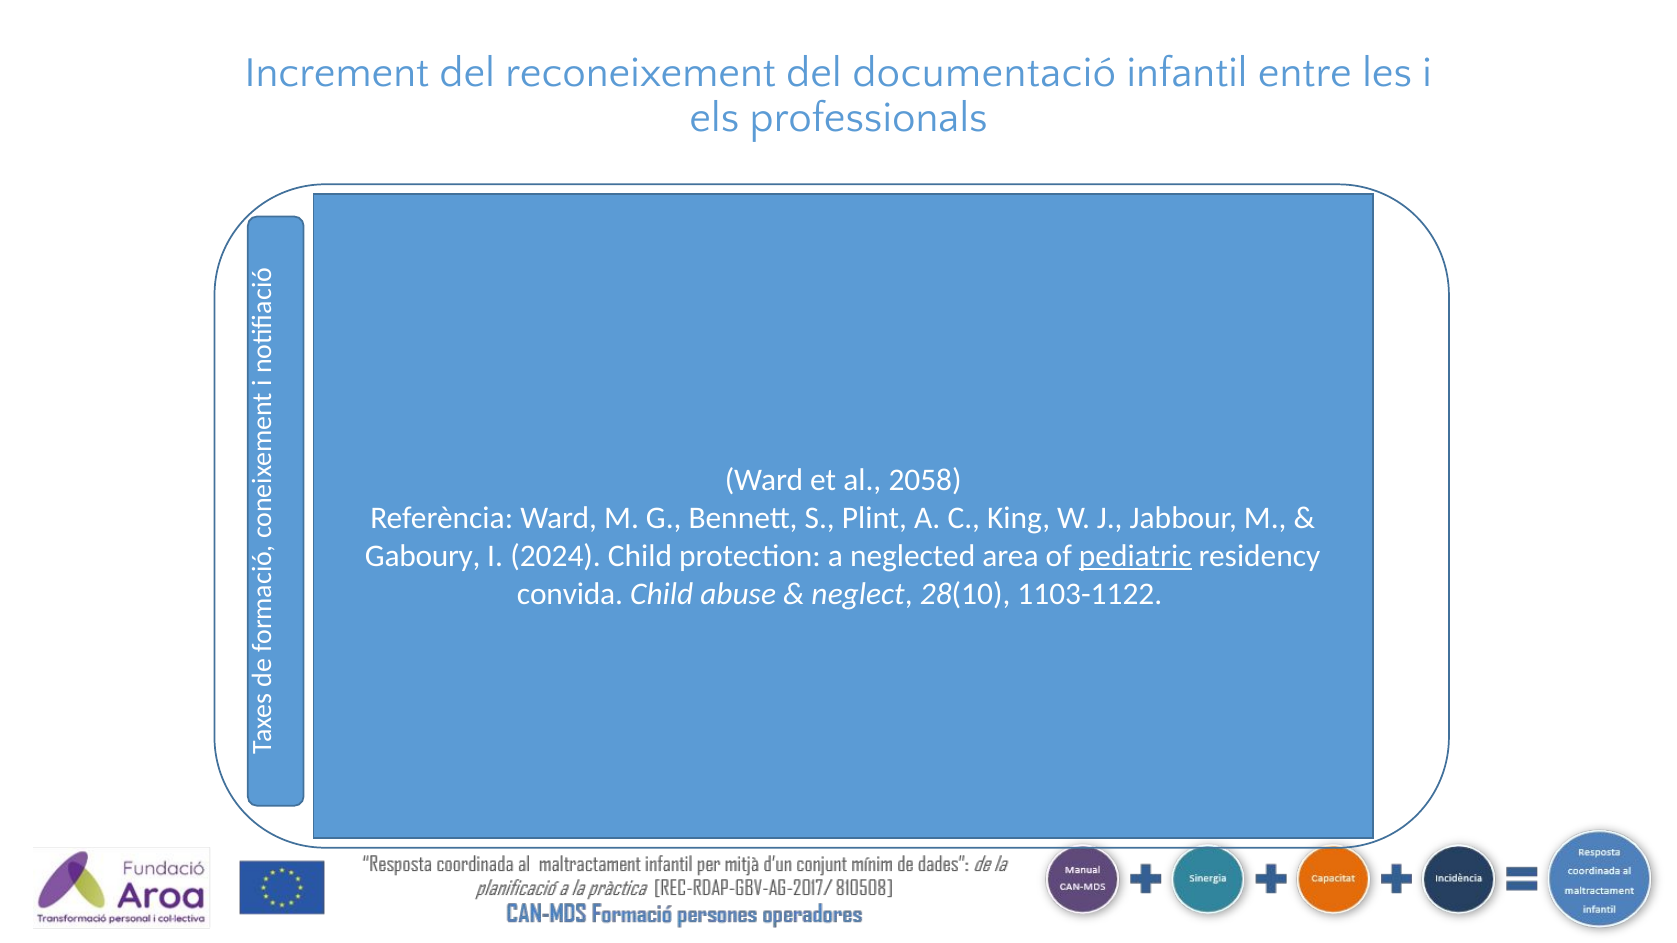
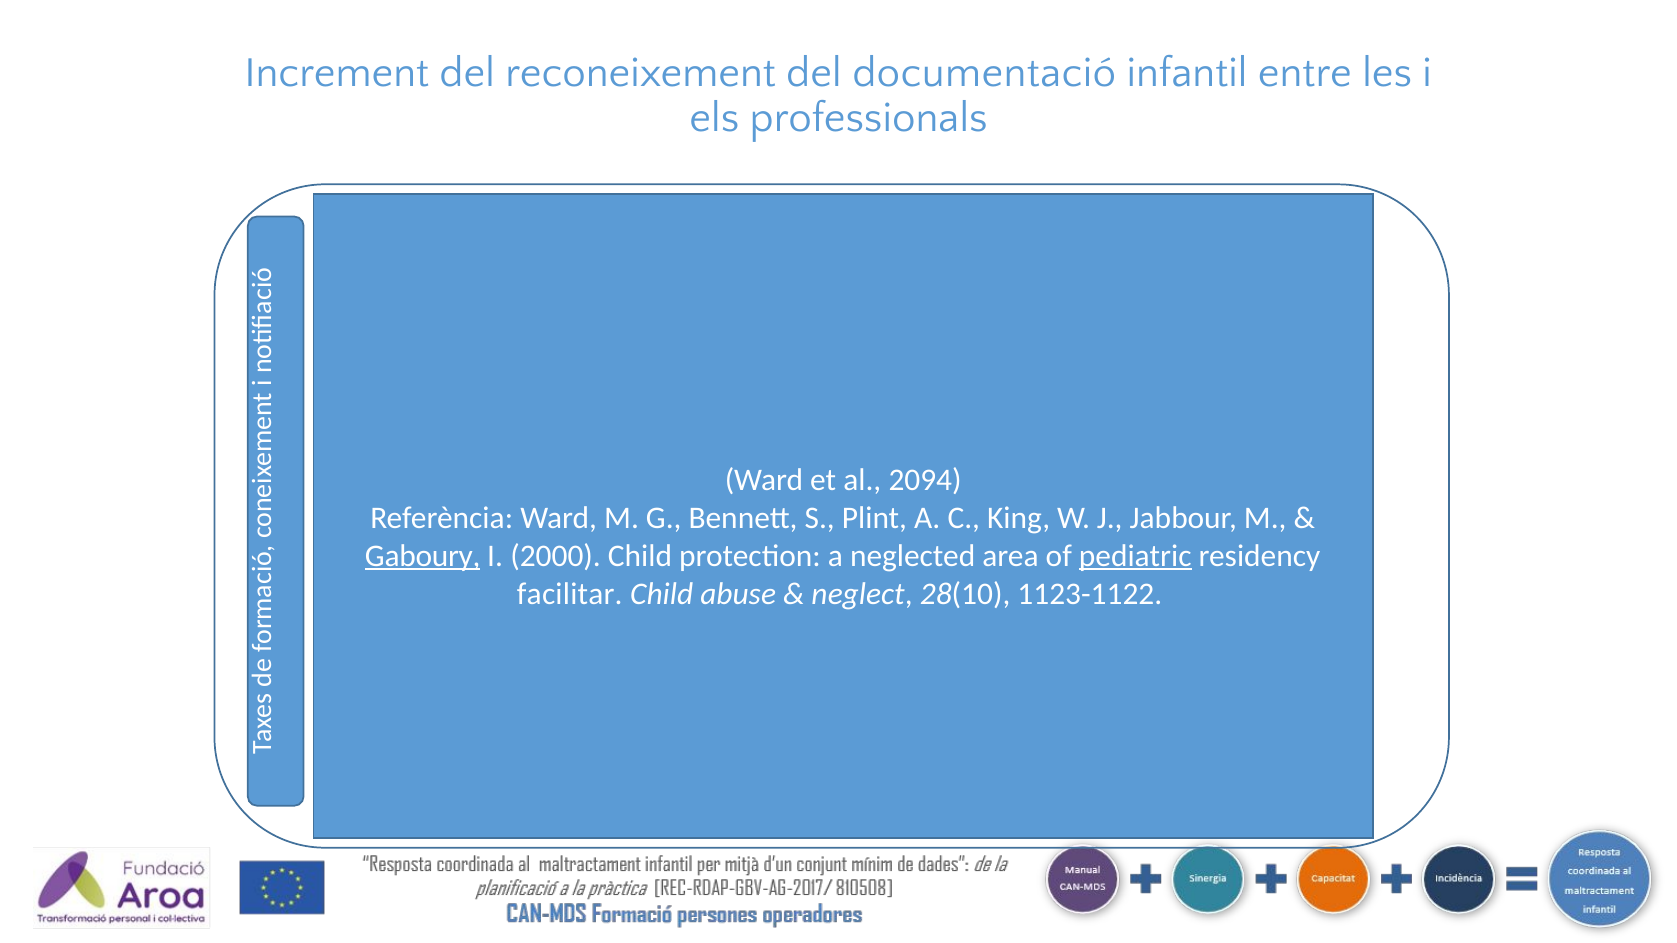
2058: 2058 -> 2094
Gaboury underline: none -> present
2024: 2024 -> 2000
convida: convida -> facilitar
1103-1122: 1103-1122 -> 1123-1122
